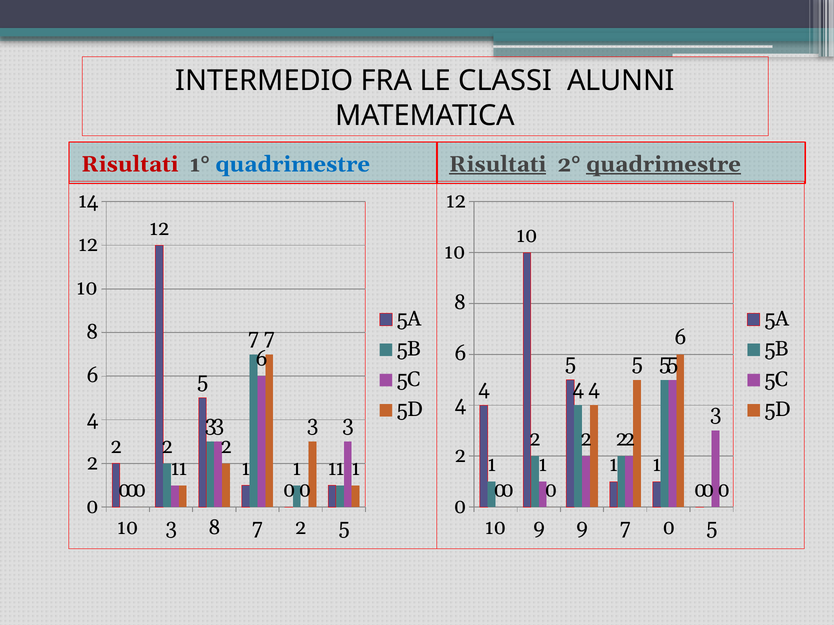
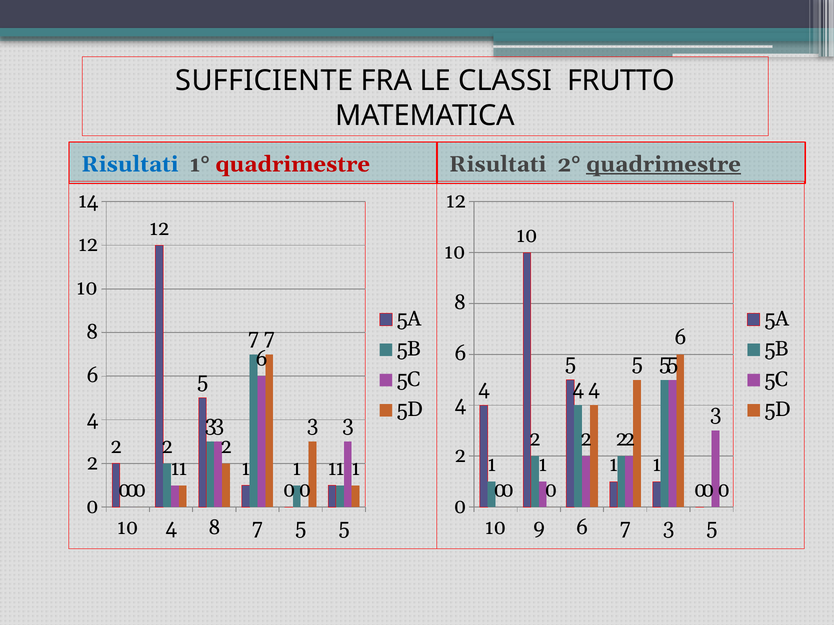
INTERMEDIO: INTERMEDIO -> SUFFICIENTE
ALUNNI: ALUNNI -> FRUTTO
Risultati at (130, 164) colour: red -> blue
quadrimestre at (293, 164) colour: blue -> red
Risultati at (498, 164) underline: present -> none
10 3: 3 -> 4
7 2: 2 -> 5
9 9: 9 -> 6
0 at (669, 528): 0 -> 3
